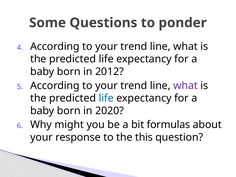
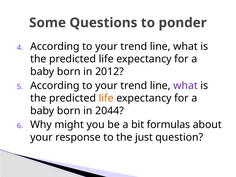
life at (106, 98) colour: blue -> orange
2020: 2020 -> 2044
this: this -> just
